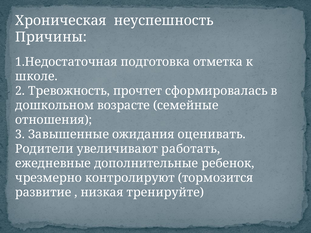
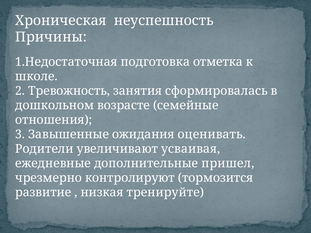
прочтет: прочтет -> занятия
работать: работать -> усваивая
ребенок: ребенок -> пришел
